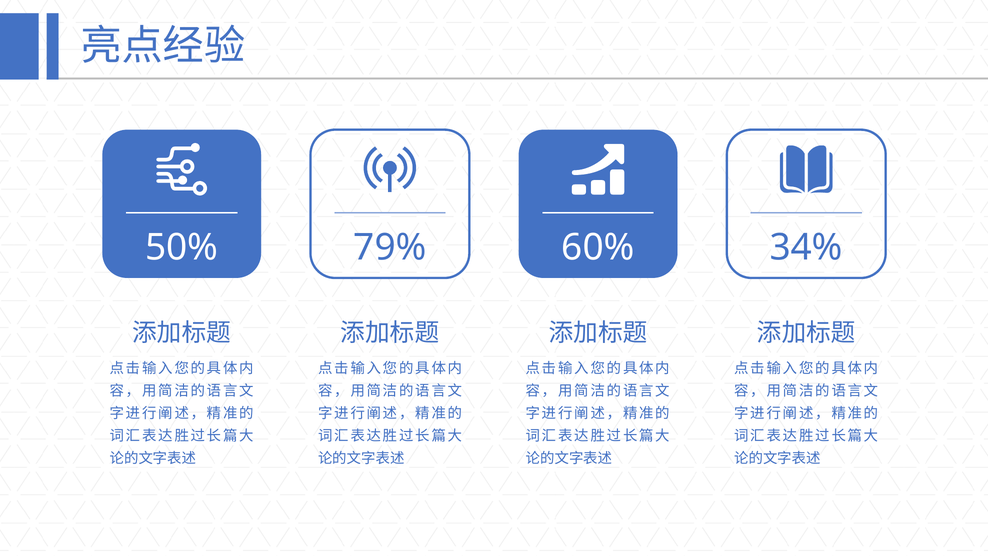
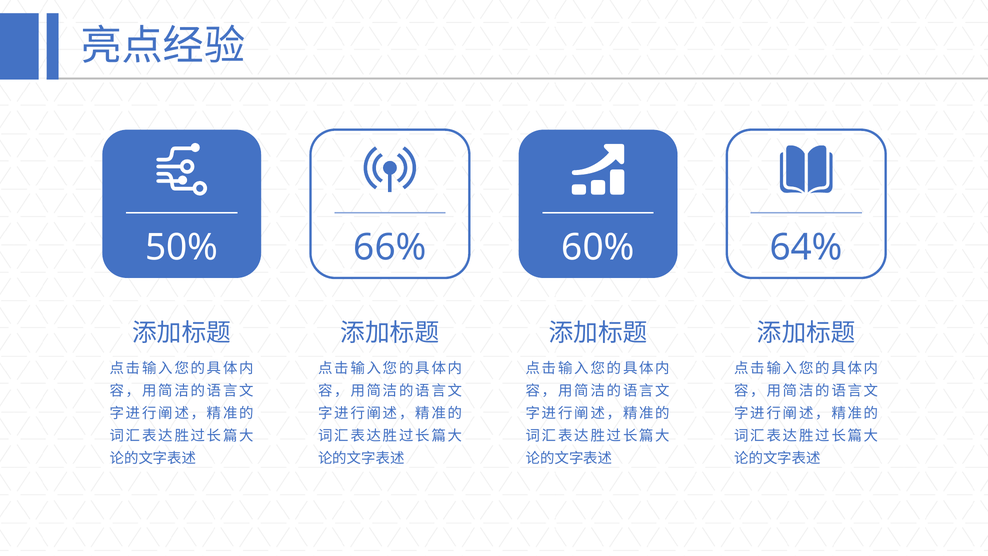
79%: 79% -> 66%
34%: 34% -> 64%
